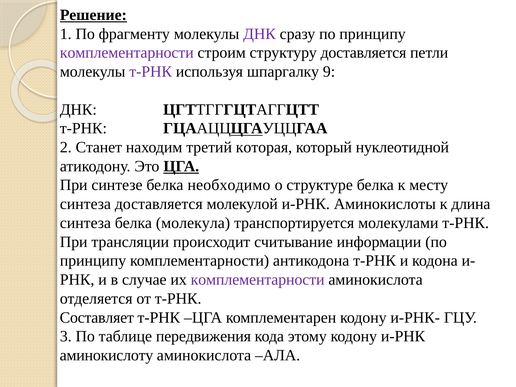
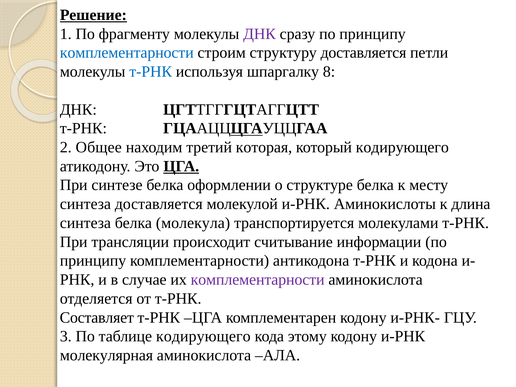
комплементарности at (127, 53) colour: purple -> blue
т-РНК at (151, 72) colour: purple -> blue
9: 9 -> 8
Станет: Станет -> Общее
который нуклеотидной: нуклеотидной -> кодирующего
необходимо: необходимо -> оформлении
таблице передвижения: передвижения -> кодирующего
аминокислоту: аминокислоту -> молекулярная
